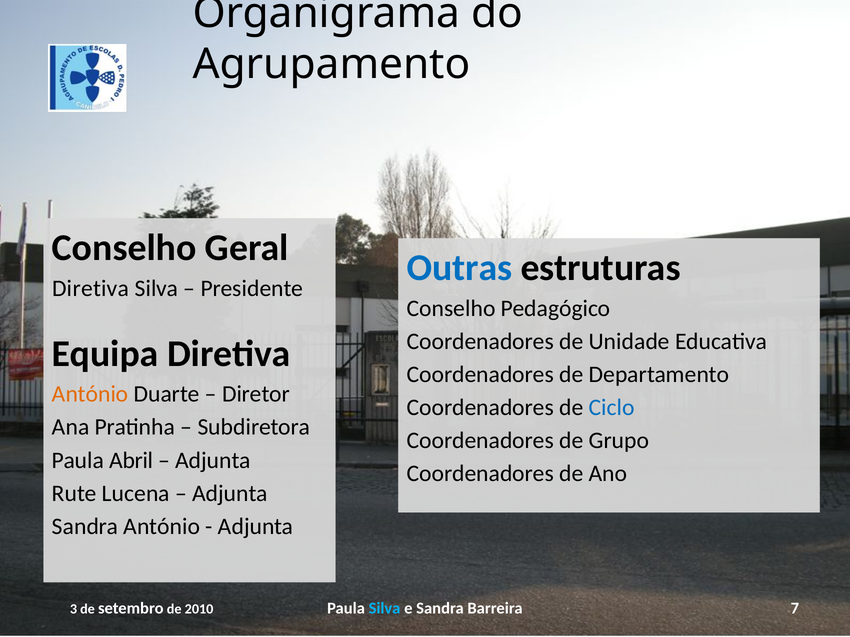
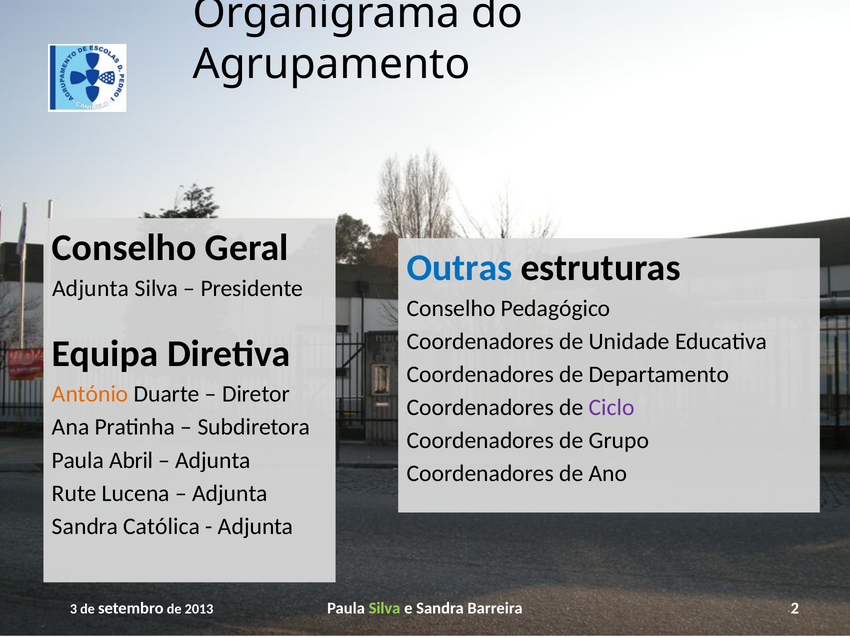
Diretiva at (91, 289): Diretiva -> Adjunta
Ciclo colour: blue -> purple
Sandra António: António -> Católica
2010: 2010 -> 2013
Silva at (385, 609) colour: light blue -> light green
7: 7 -> 2
